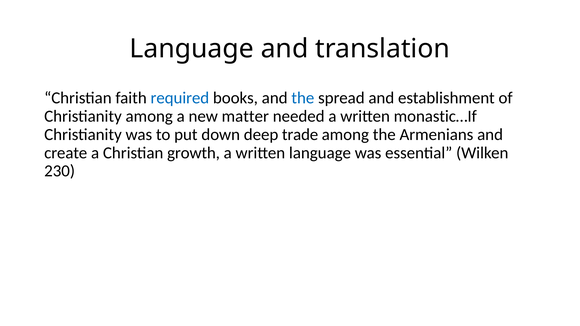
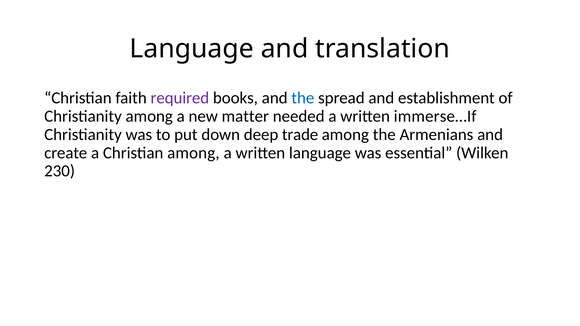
required colour: blue -> purple
monastic…If: monastic…If -> immerse…If
Christian growth: growth -> among
